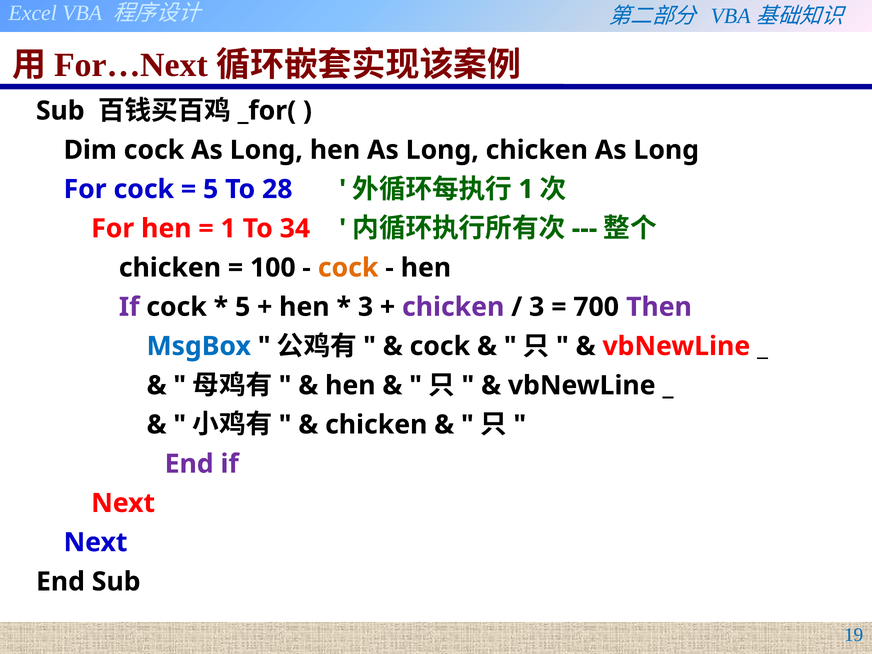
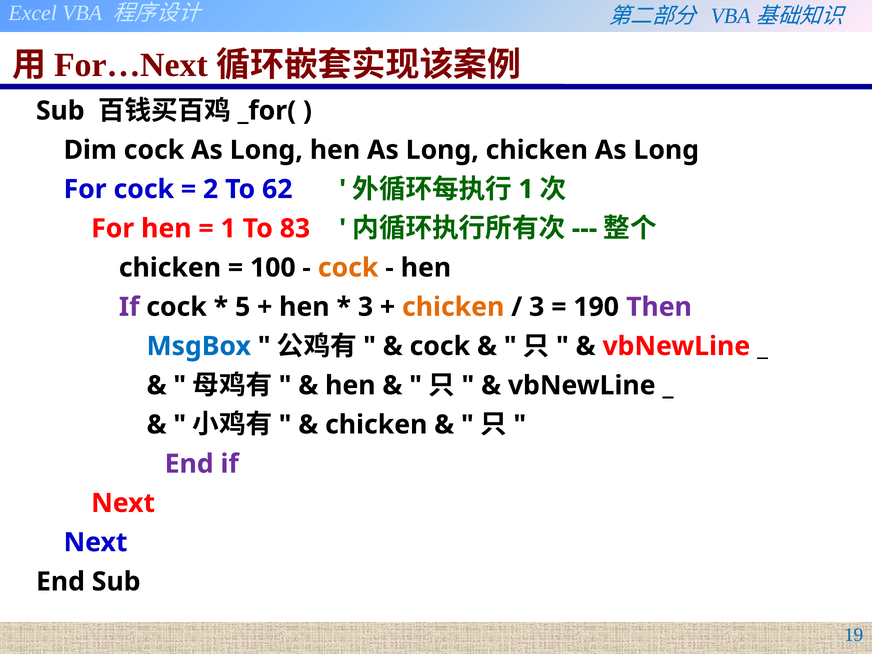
5 at (211, 189): 5 -> 2
28: 28 -> 62
34: 34 -> 83
chicken at (453, 307) colour: purple -> orange
700: 700 -> 190
